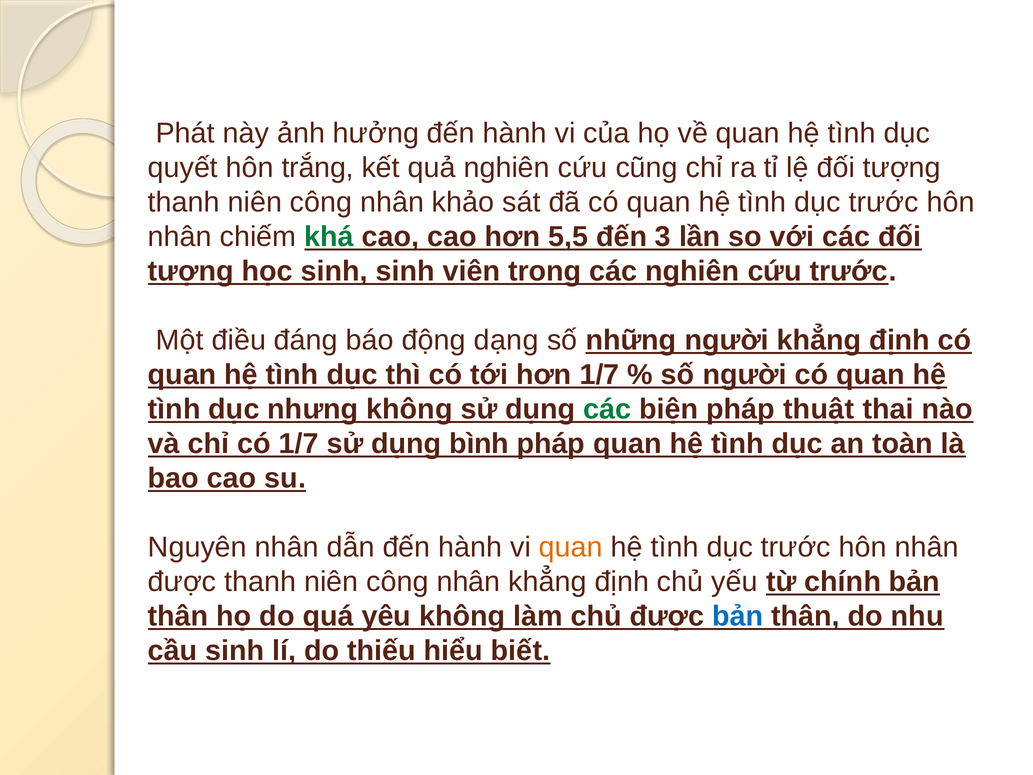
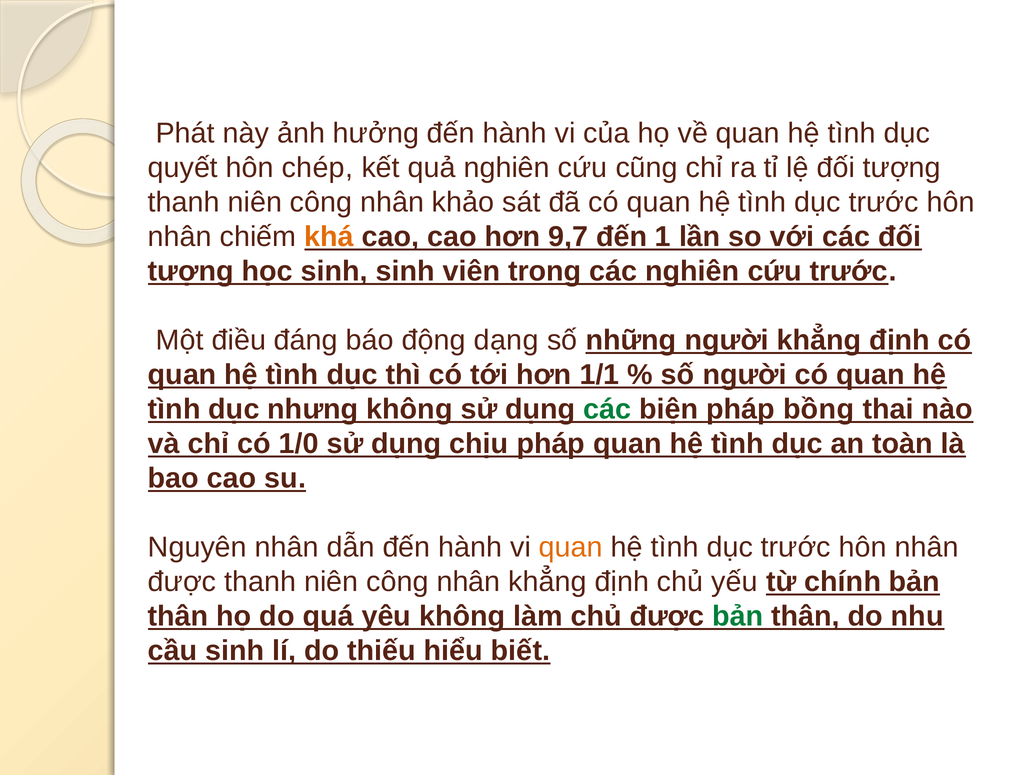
trắng: trắng -> chép
khá colour: green -> orange
5,5: 5,5 -> 9,7
3: 3 -> 1
hơn 1/7: 1/7 -> 1/1
thuật: thuật -> bồng
có 1/7: 1/7 -> 1/0
bình: bình -> chịu
bản at (738, 616) colour: blue -> green
